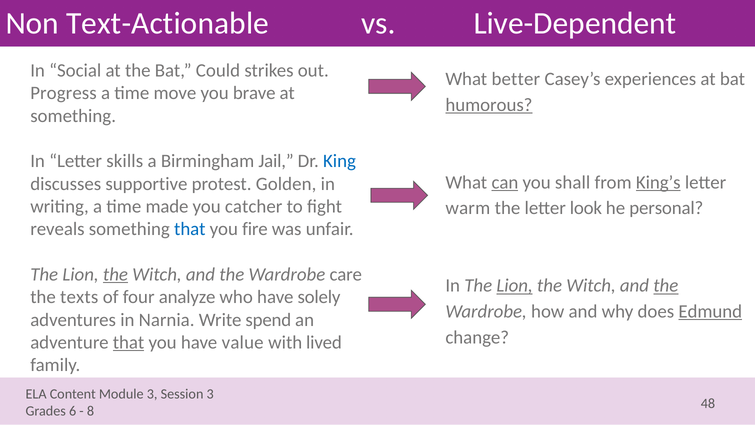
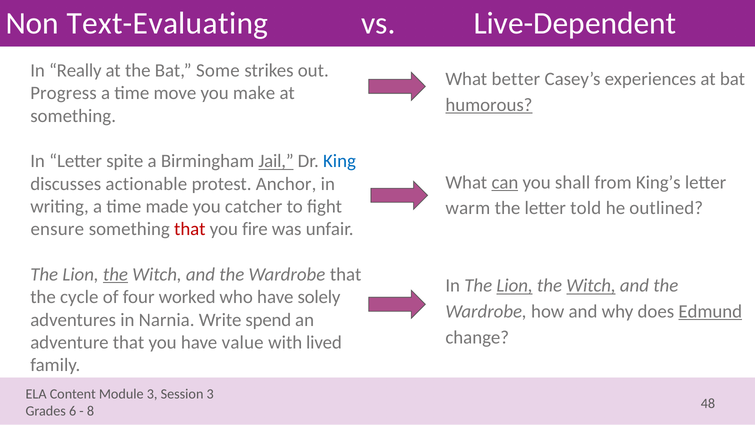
Text-Actionable: Text-Actionable -> Text-Evaluating
Social: Social -> Really
Could: Could -> Some
brave: brave -> make
skills: skills -> spite
Jail underline: none -> present
King’s underline: present -> none
supportive: supportive -> actionable
Golden: Golden -> Anchor
look: look -> told
personal: personal -> outlined
reveals: reveals -> ensure
that at (190, 229) colour: blue -> red
Wardrobe care: care -> that
Witch at (591, 285) underline: none -> present
the at (666, 285) underline: present -> none
texts: texts -> cycle
analyze: analyze -> worked
that at (129, 342) underline: present -> none
